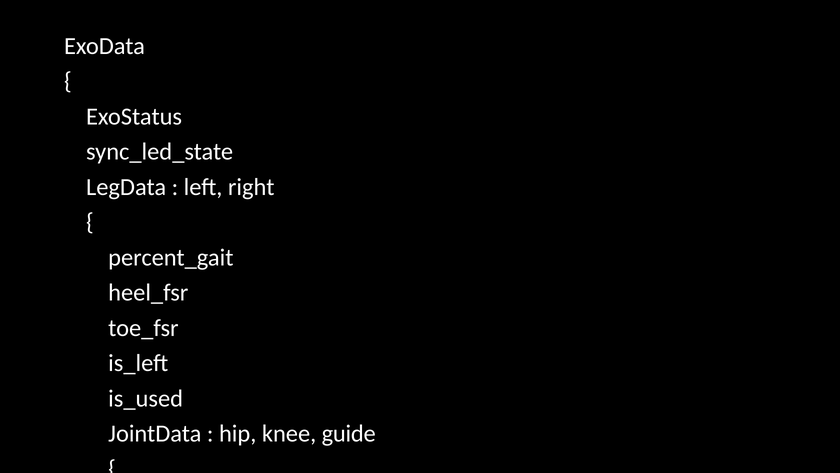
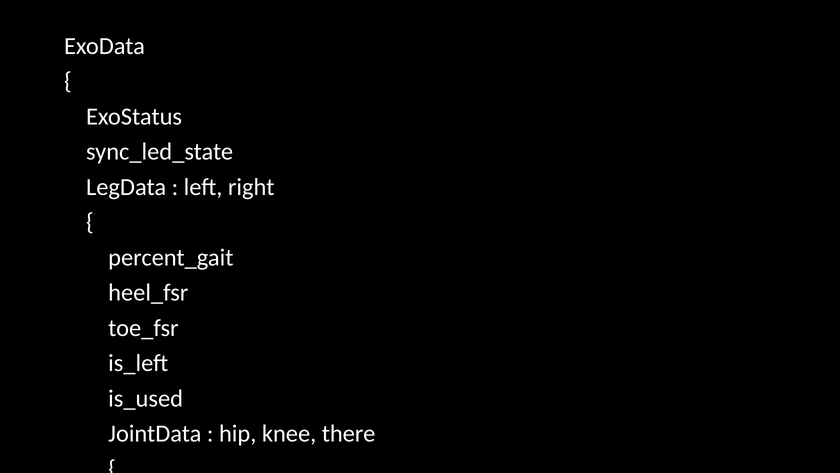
guide: guide -> there
